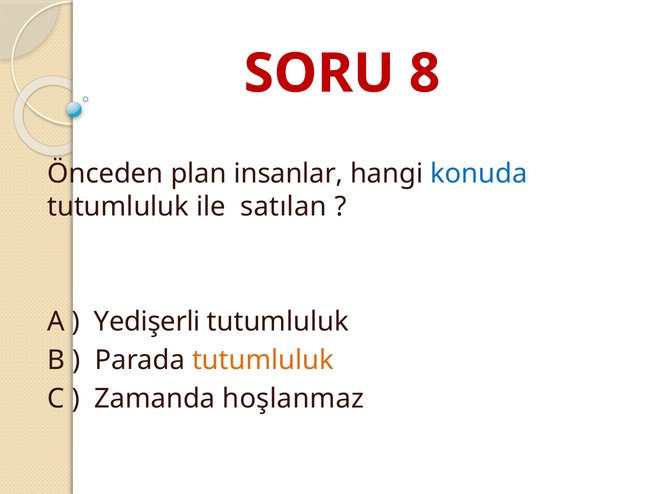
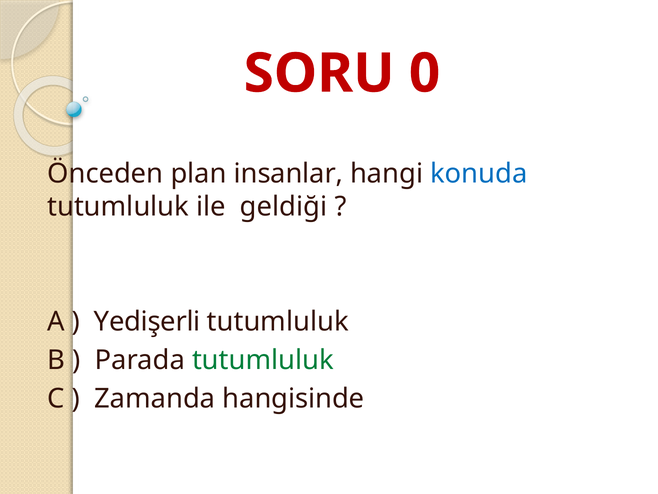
8: 8 -> 0
satılan: satılan -> geldiği
tutumluluk at (263, 360) colour: orange -> green
hoşlanmaz: hoşlanmaz -> hangisinde
